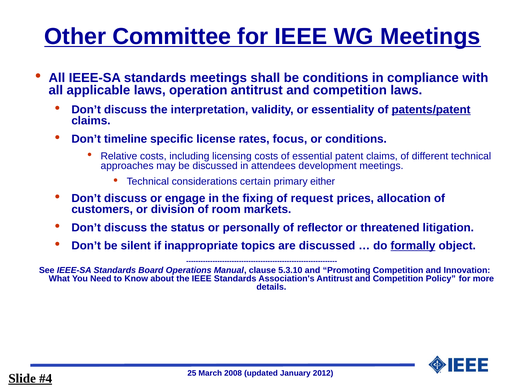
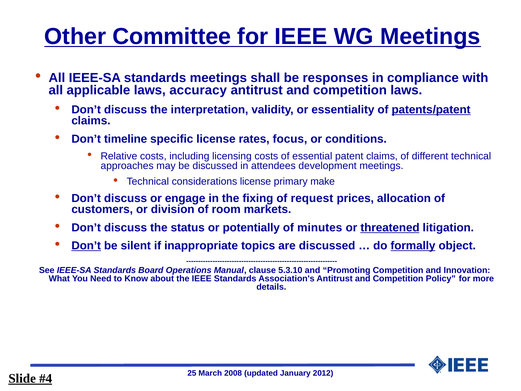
be conditions: conditions -> responses
operation: operation -> accuracy
considerations certain: certain -> license
either: either -> make
personally: personally -> potentially
reflector: reflector -> minutes
threatened underline: none -> present
Don’t at (86, 246) underline: none -> present
